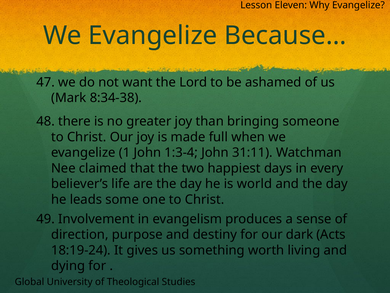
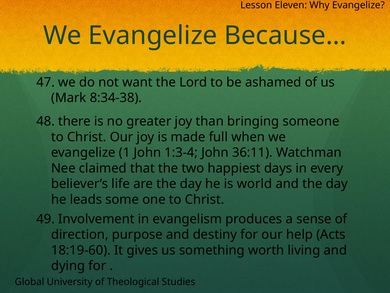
31:11: 31:11 -> 36:11
dark: dark -> help
18:19-24: 18:19-24 -> 18:19-60
